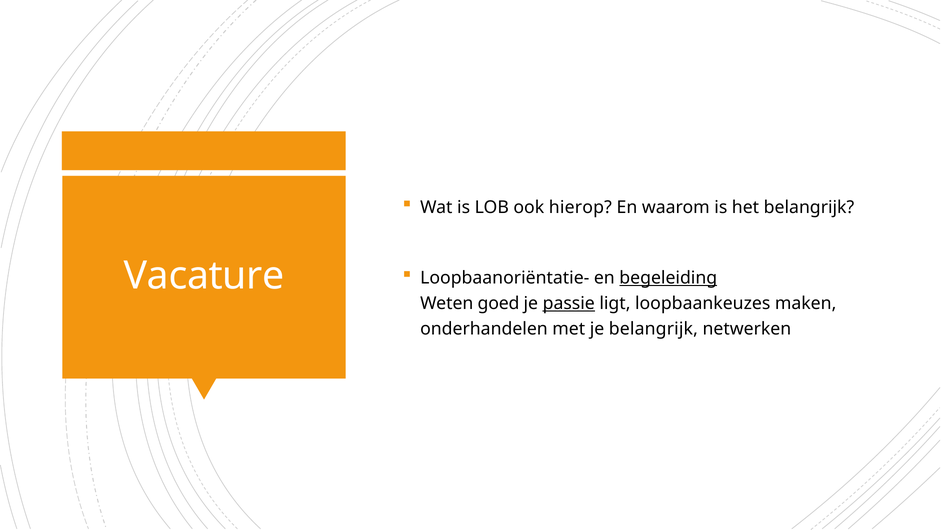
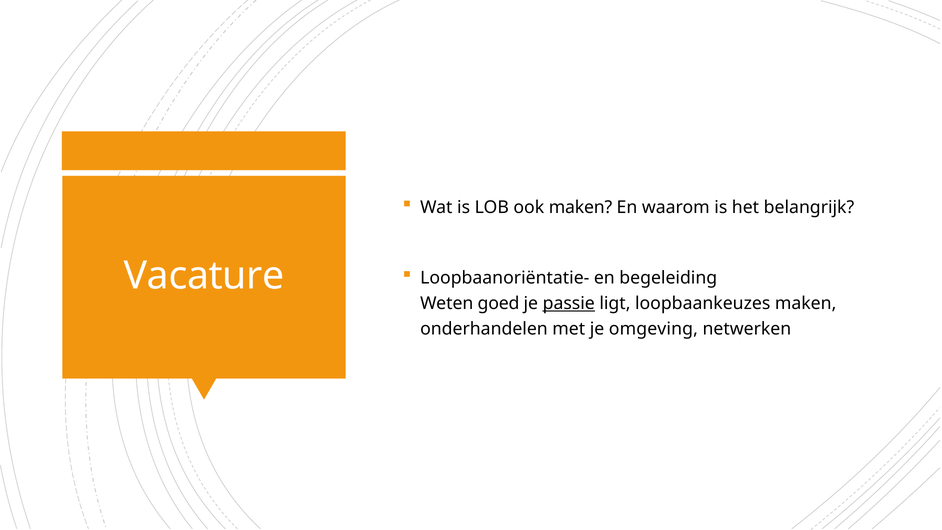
ook hierop: hierop -> maken
begeleiding underline: present -> none
je belangrijk: belangrijk -> omgeving
